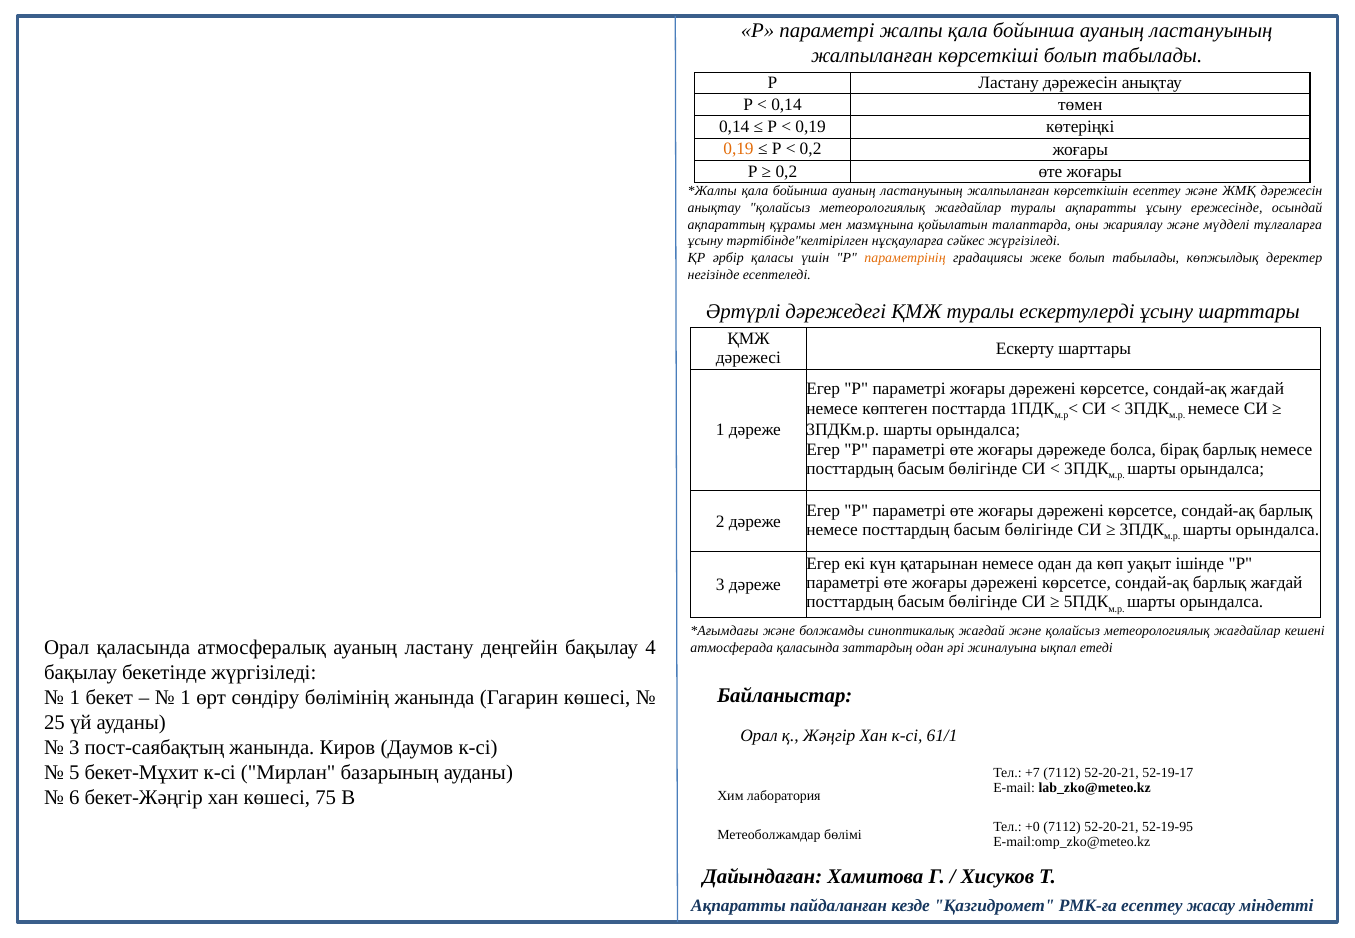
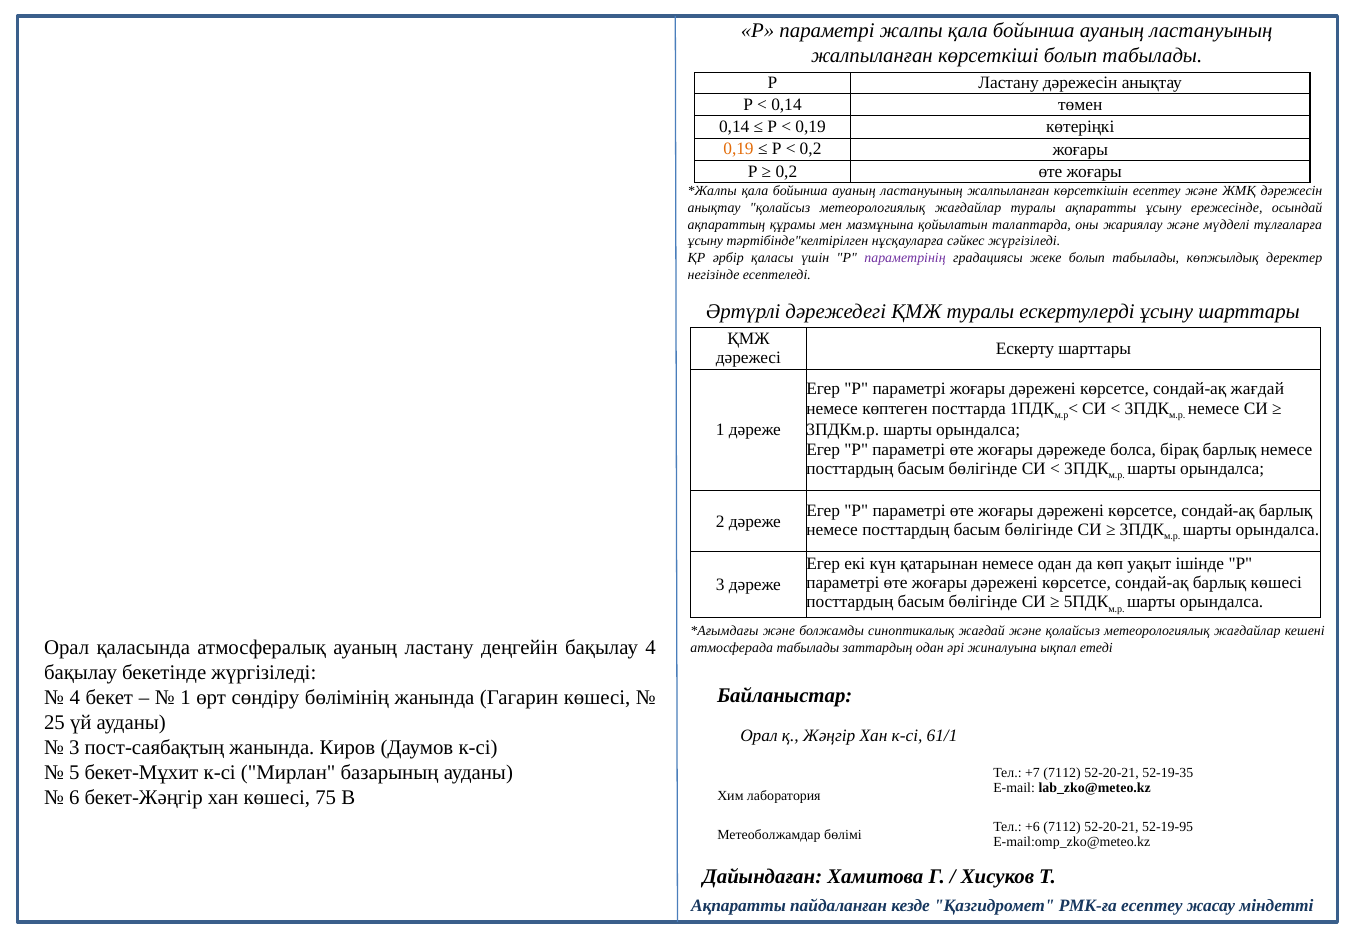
параметрінің colour: orange -> purple
барлық жағдай: жағдай -> көшесі
атмосферада қаласында: қаласында -> табылады
1 at (75, 698): 1 -> 4
52-19-17: 52-19-17 -> 52-19-35
+0: +0 -> +6
